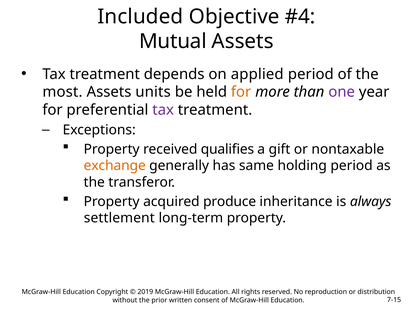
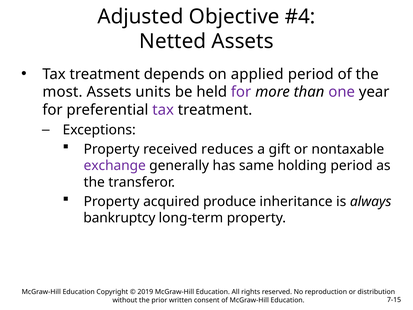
Included: Included -> Adjusted
Mutual: Mutual -> Netted
for at (241, 92) colour: orange -> purple
qualifies: qualifies -> reduces
exchange colour: orange -> purple
settlement: settlement -> bankruptcy
